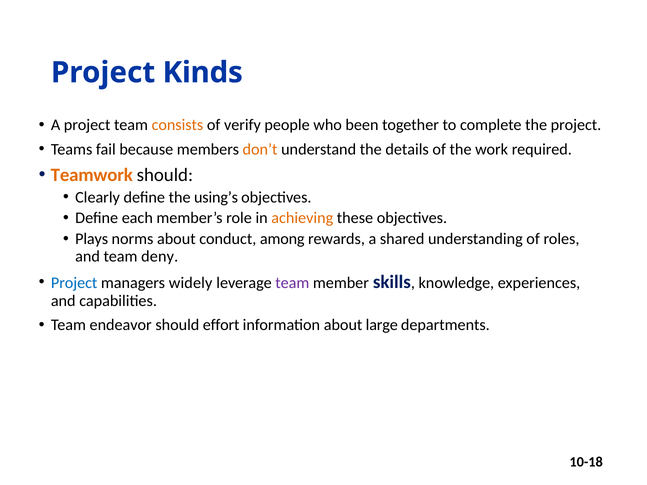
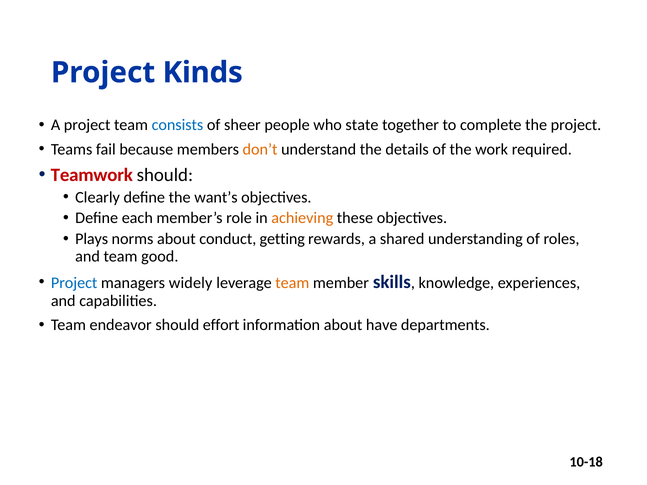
consists colour: orange -> blue
verify: verify -> sheer
been: been -> state
Teamwork colour: orange -> red
using’s: using’s -> want’s
among: among -> getting
deny: deny -> good
team at (292, 283) colour: purple -> orange
large: large -> have
